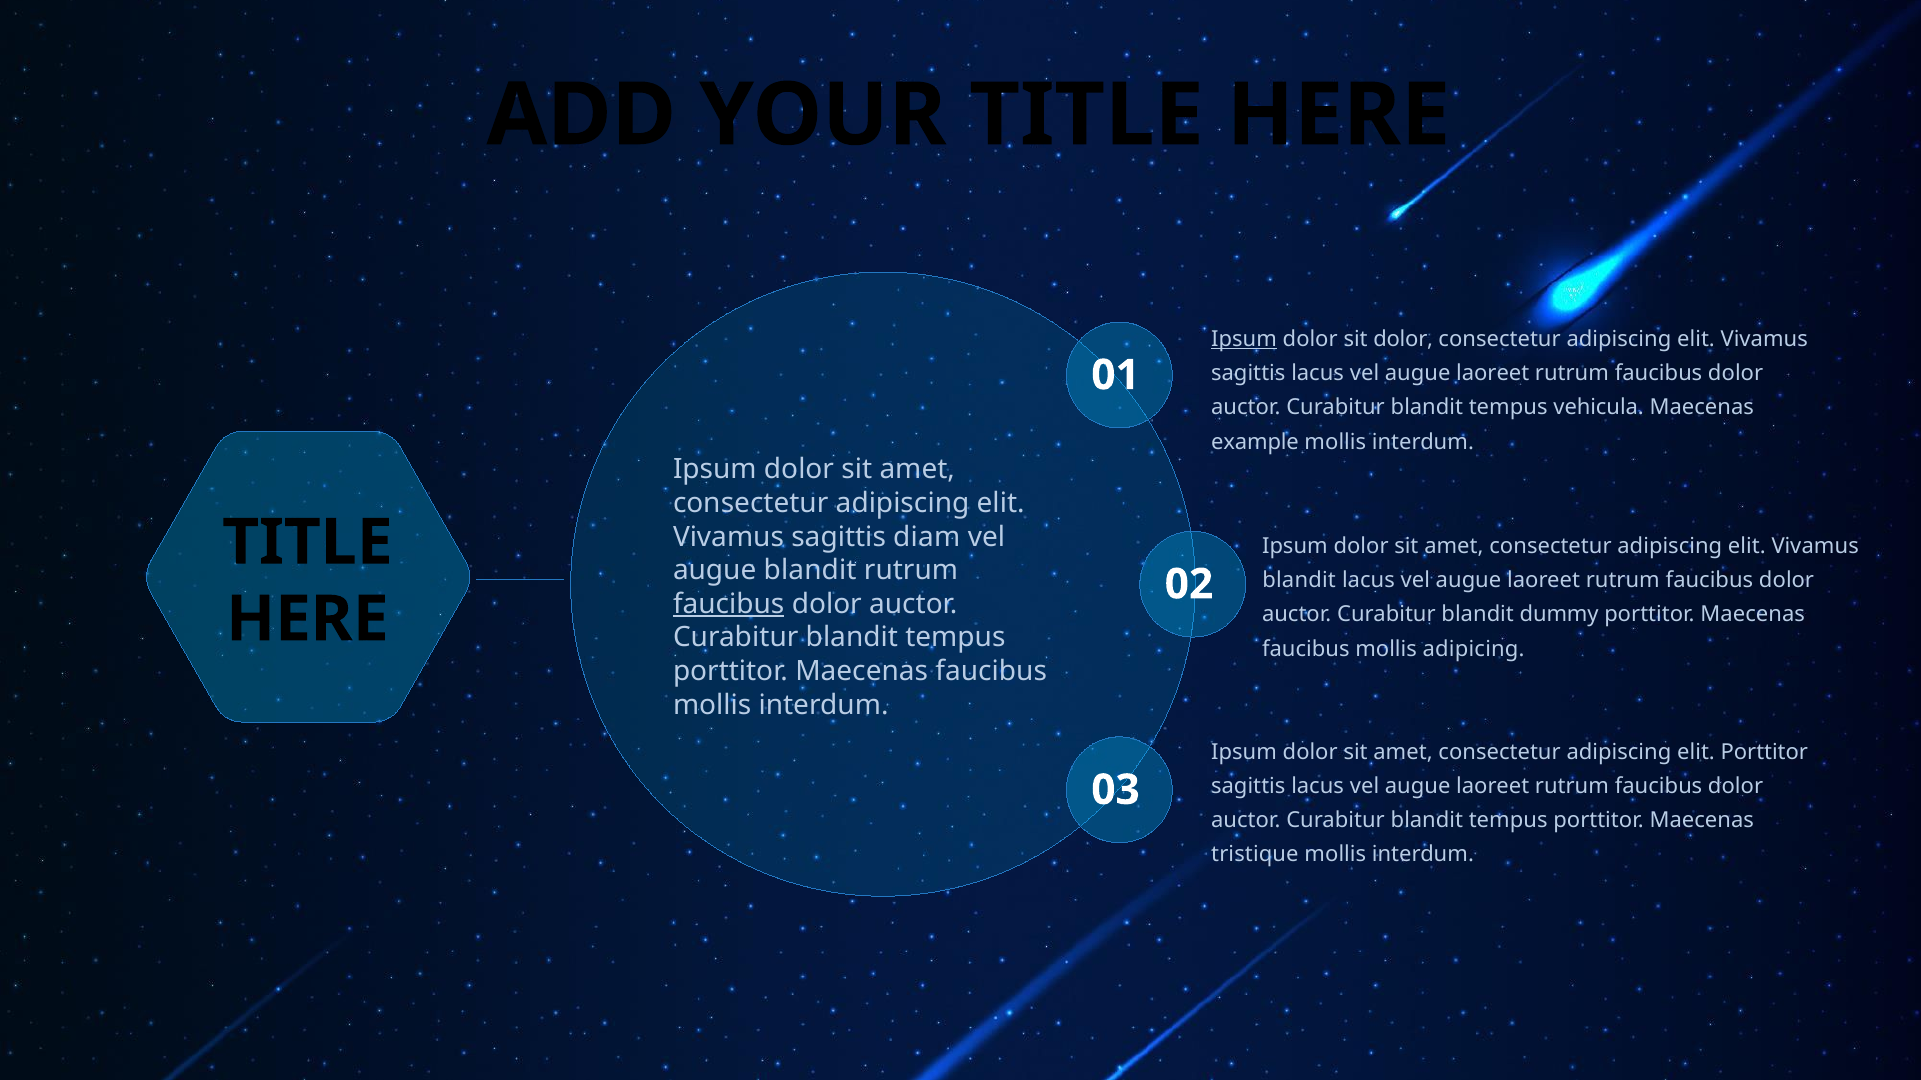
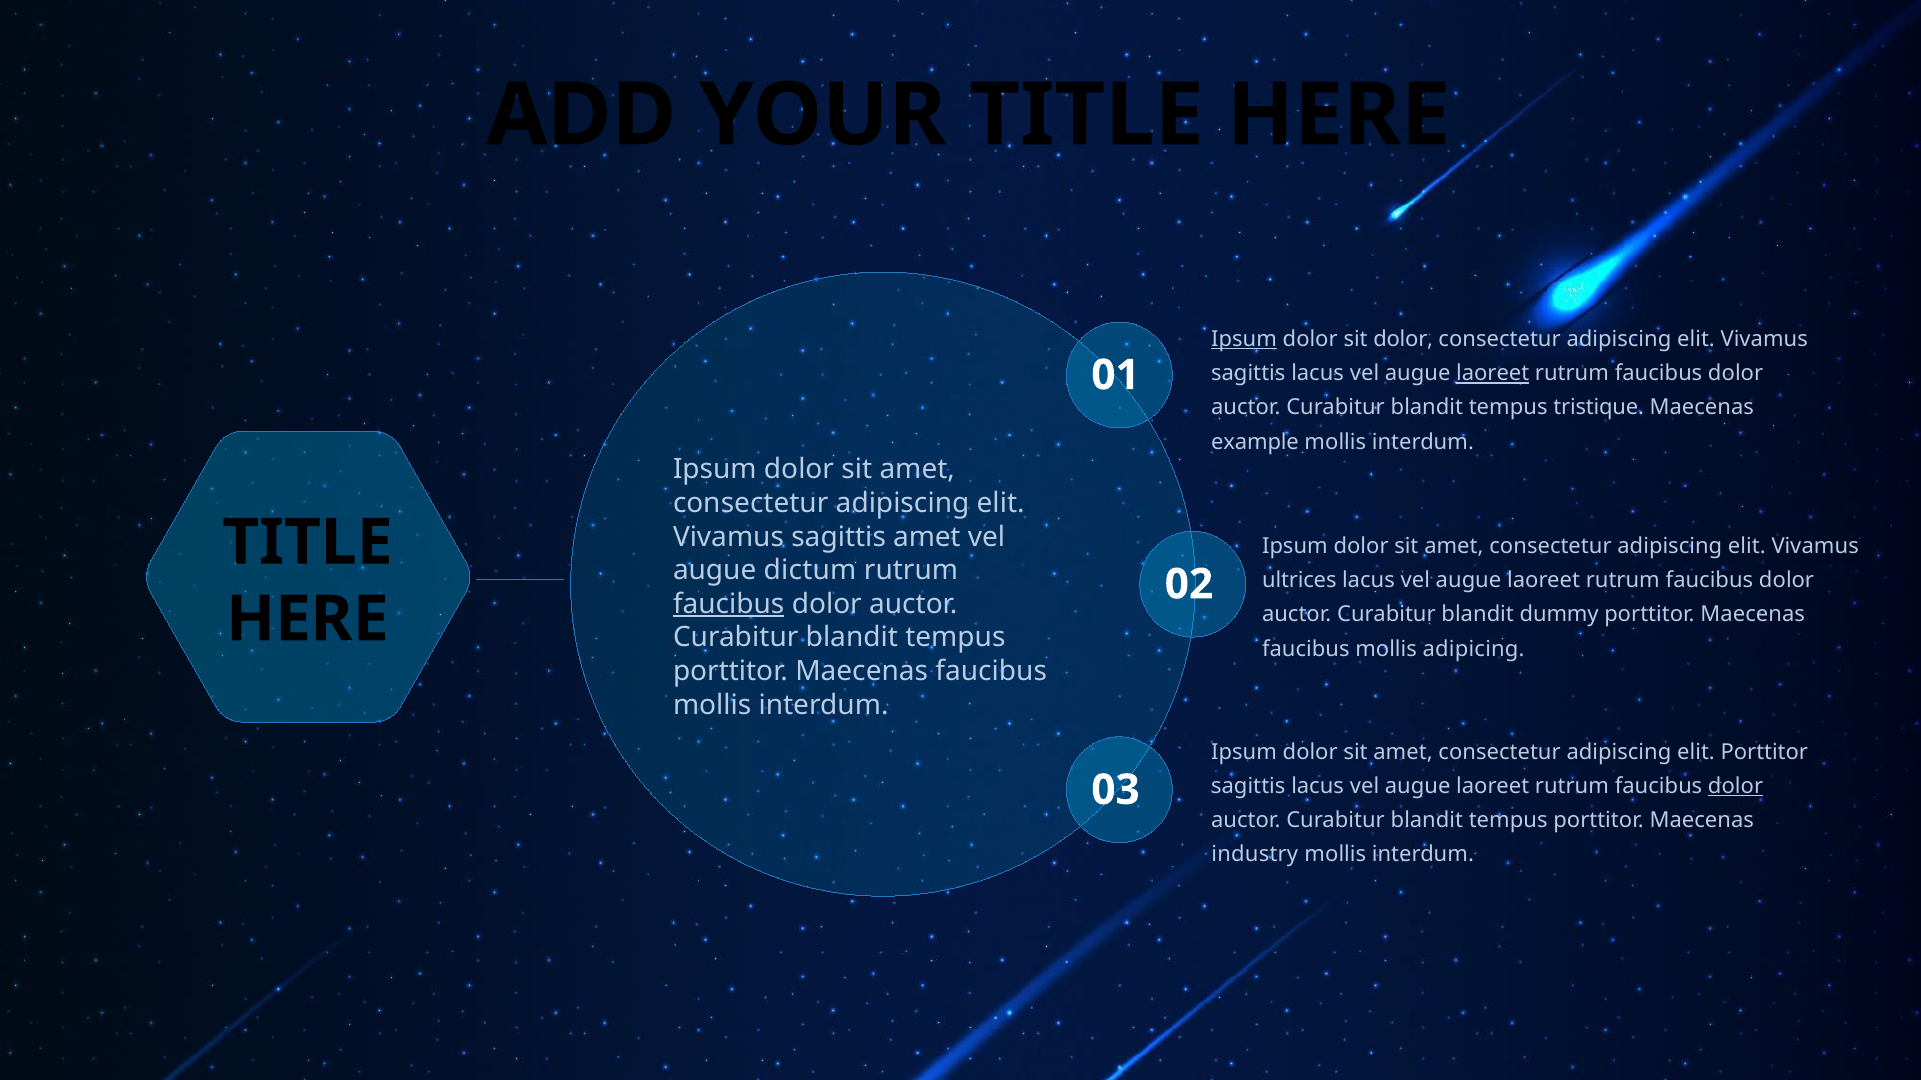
laoreet at (1493, 374) underline: none -> present
vehicula: vehicula -> tristique
sagittis diam: diam -> amet
augue blandit: blandit -> dictum
blandit at (1299, 581): blandit -> ultrices
dolor at (1736, 787) underline: none -> present
tristique: tristique -> industry
